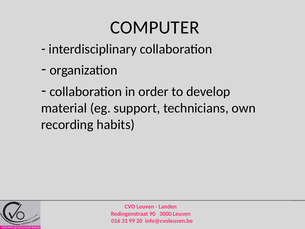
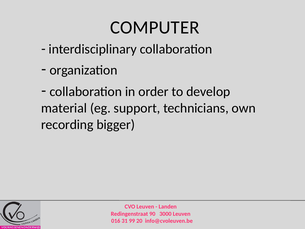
habits: habits -> bigger
